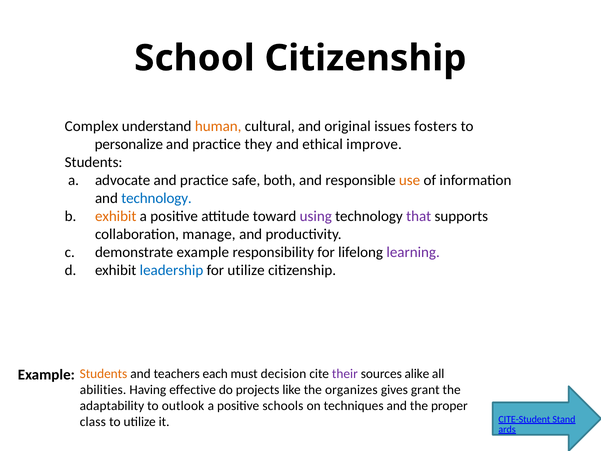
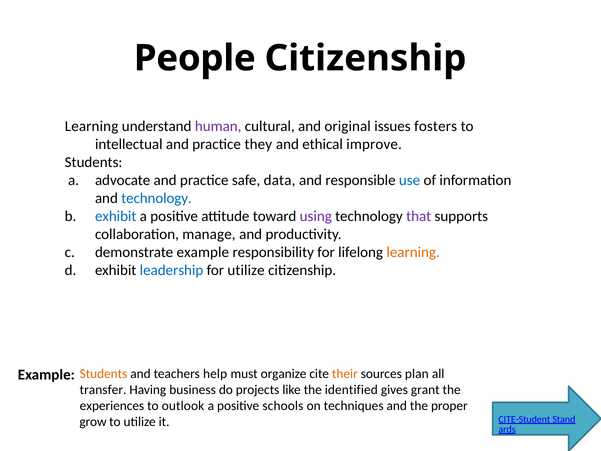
School: School -> People
Complex at (92, 126): Complex -> Learning
human colour: orange -> purple
personalize: personalize -> intellectual
both: both -> data
use colour: orange -> blue
exhibit at (116, 216) colour: orange -> blue
learning at (413, 252) colour: purple -> orange
each: each -> help
decision: decision -> organize
their colour: purple -> orange
alike: alike -> plan
abilities: abilities -> transfer
effective: effective -> business
organizes: organizes -> identified
adaptability: adaptability -> experiences
class: class -> grow
